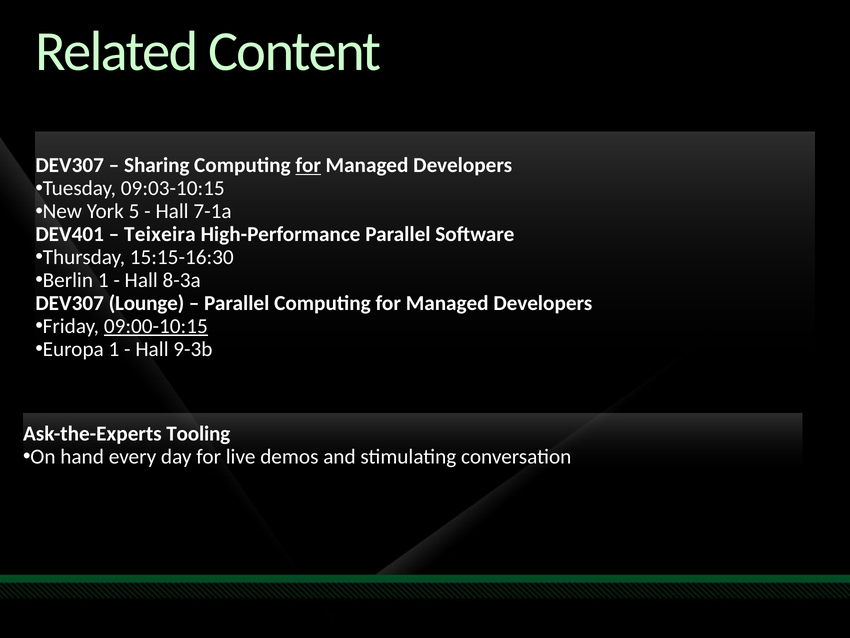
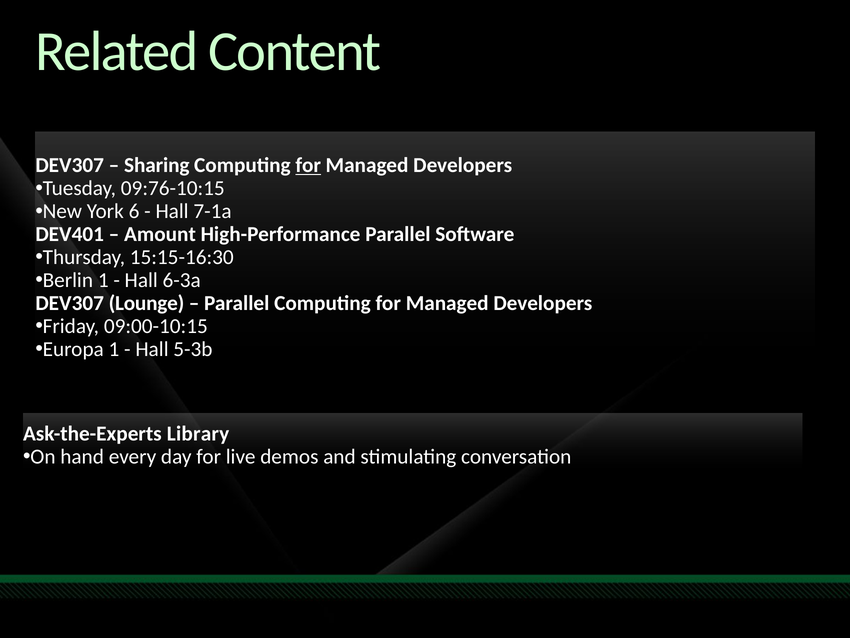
09:03-10:15: 09:03-10:15 -> 09:76-10:15
5: 5 -> 6
Teixeira: Teixeira -> Amount
8-3a: 8-3a -> 6-3a
09:00-10:15 underline: present -> none
9-3b: 9-3b -> 5-3b
Tooling: Tooling -> Library
